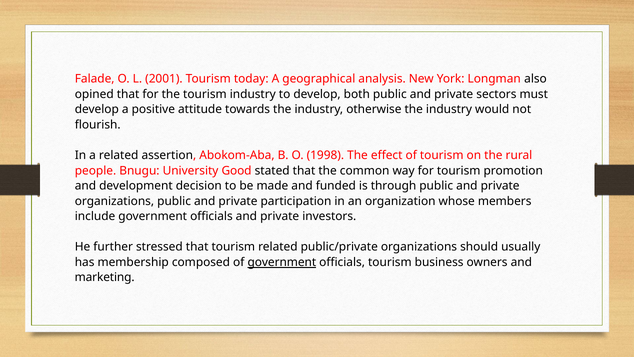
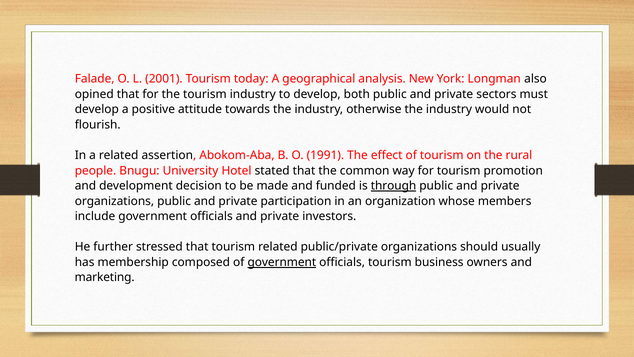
1998: 1998 -> 1991
Good: Good -> Hotel
through underline: none -> present
